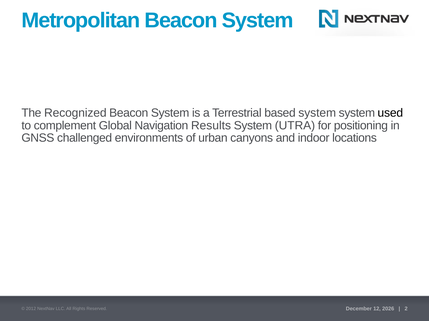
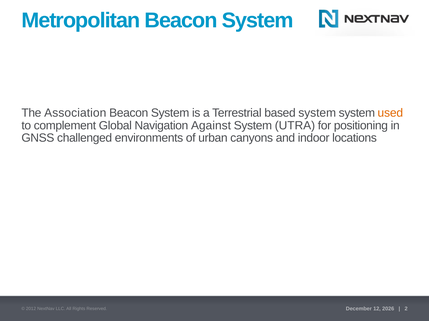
Recognized: Recognized -> Association
used colour: black -> orange
Results: Results -> Against
